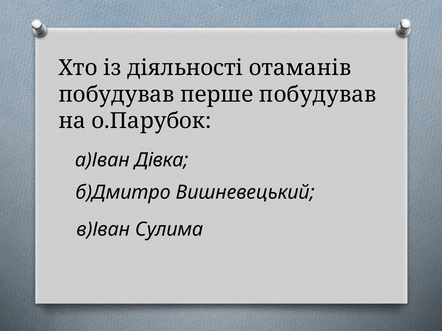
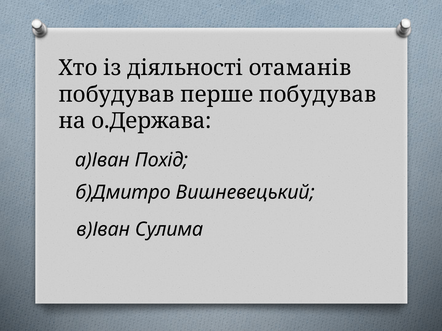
о.Парубок: о.Парубок -> о.Держава
Дівка: Дівка -> Похід
